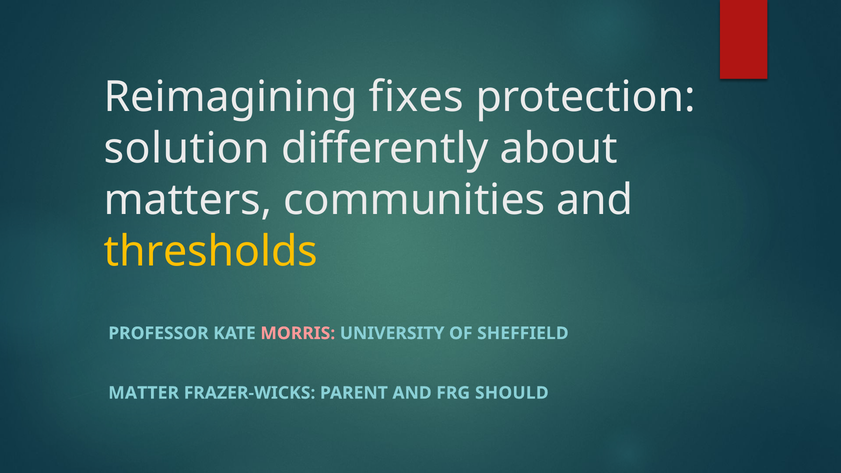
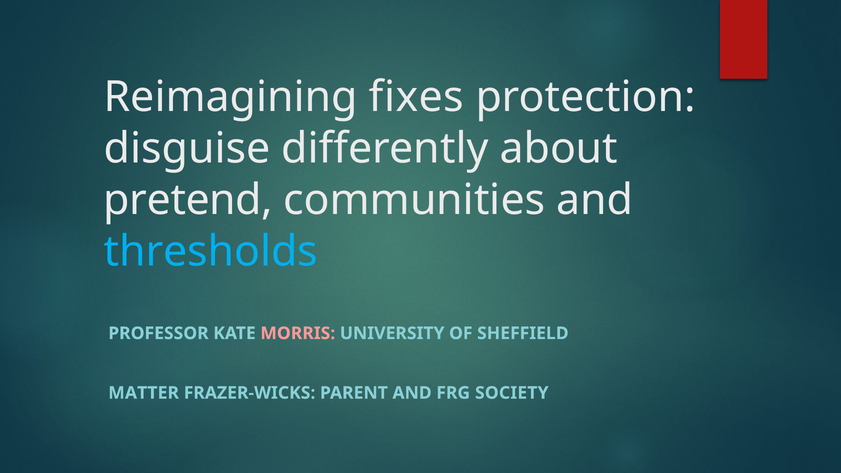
solution: solution -> disguise
matters: matters -> pretend
thresholds colour: yellow -> light blue
SHOULD: SHOULD -> SOCIETY
